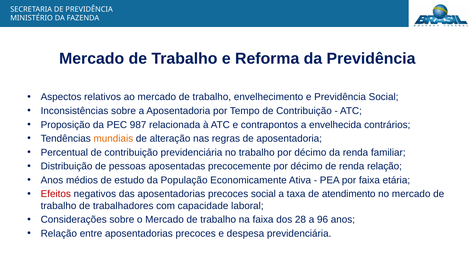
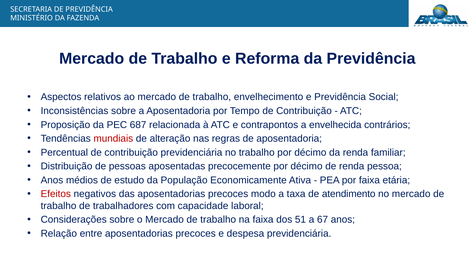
987: 987 -> 687
mundiais colour: orange -> red
renda relação: relação -> pessoa
precoces social: social -> modo
28: 28 -> 51
96: 96 -> 67
